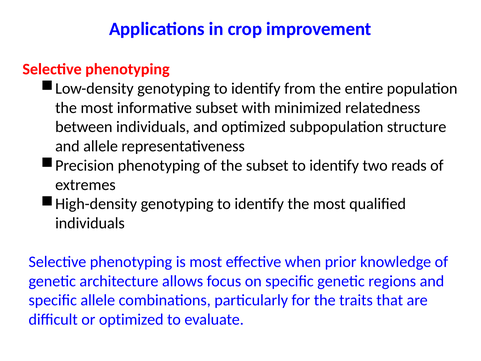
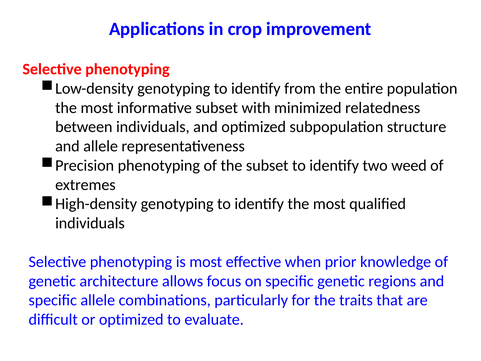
reads: reads -> weed
